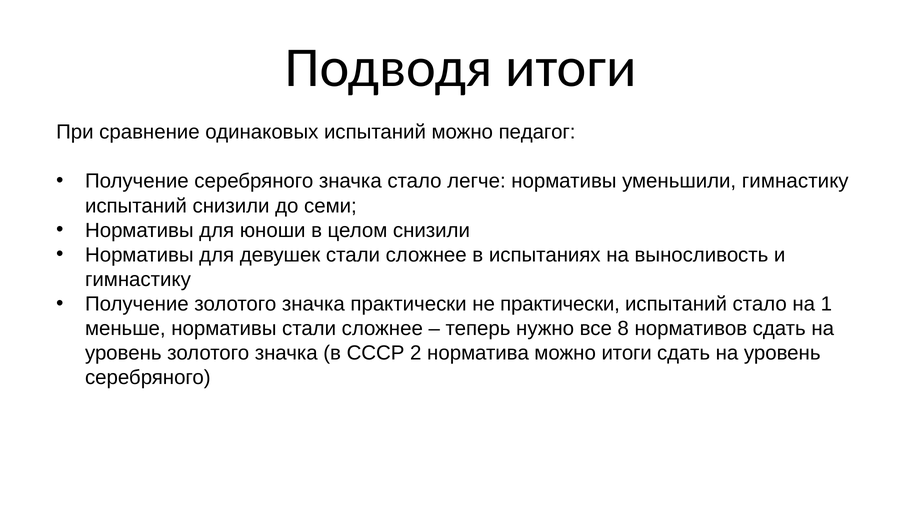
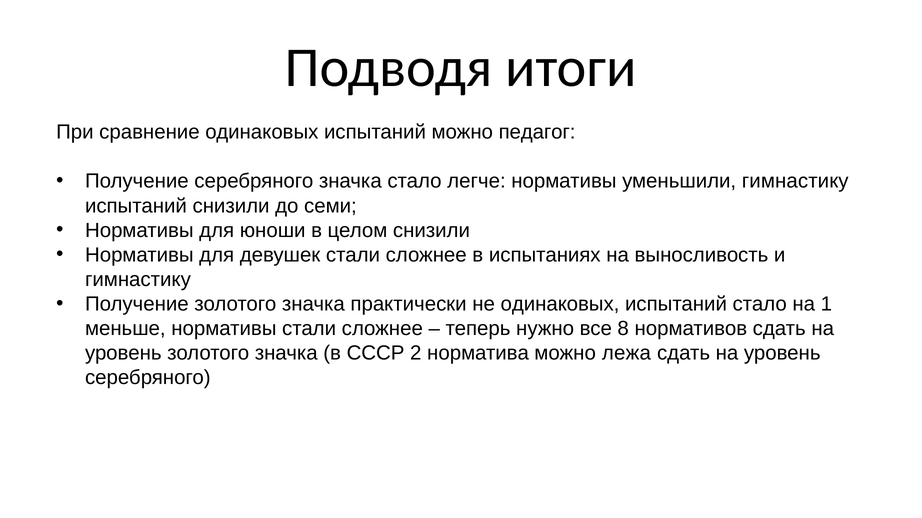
не практически: практически -> одинаковых
можно итоги: итоги -> лежа
